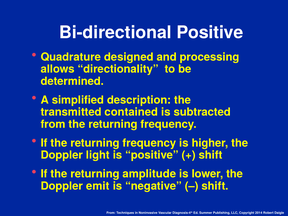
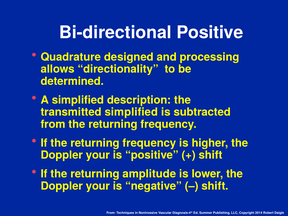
transmitted contained: contained -> simplified
light at (98, 155): light -> your
emit at (98, 186): emit -> your
